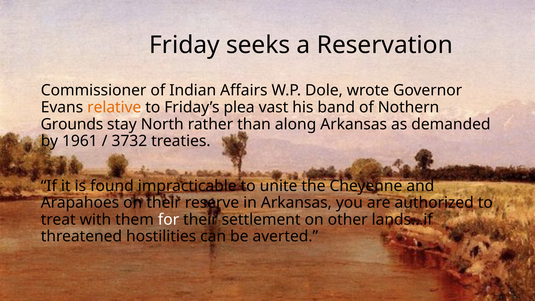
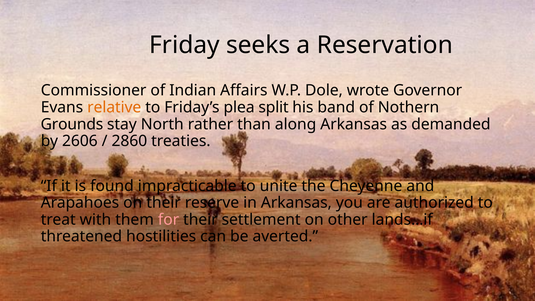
vast: vast -> split
1961: 1961 -> 2606
3732: 3732 -> 2860
for colour: white -> pink
